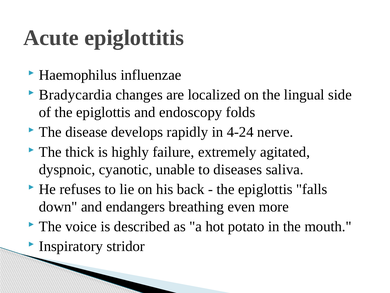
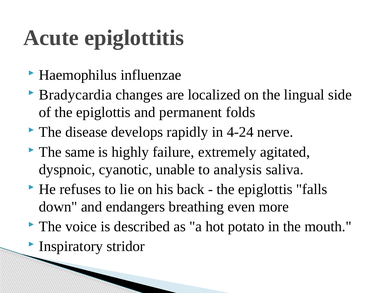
endoscopy: endoscopy -> permanent
thick: thick -> same
diseases: diseases -> analysis
